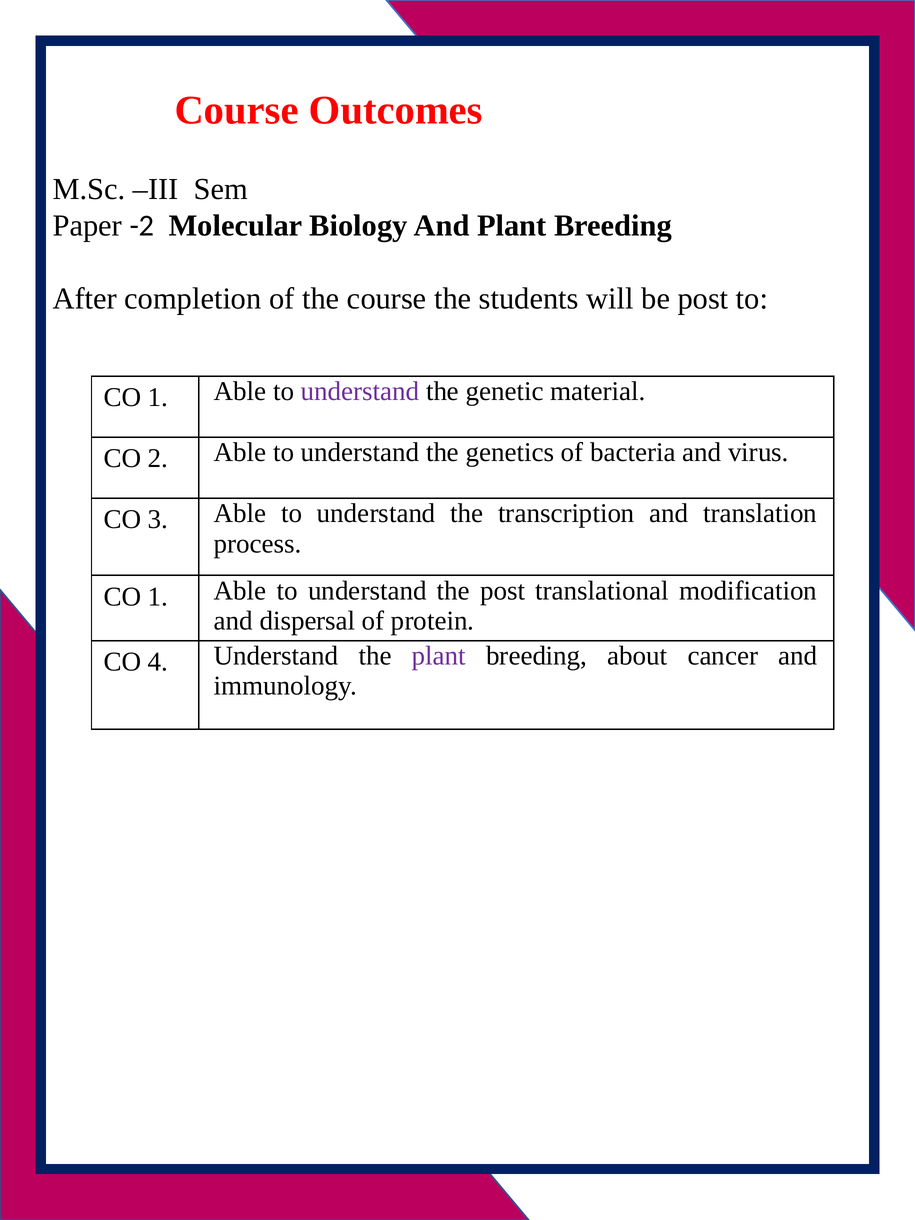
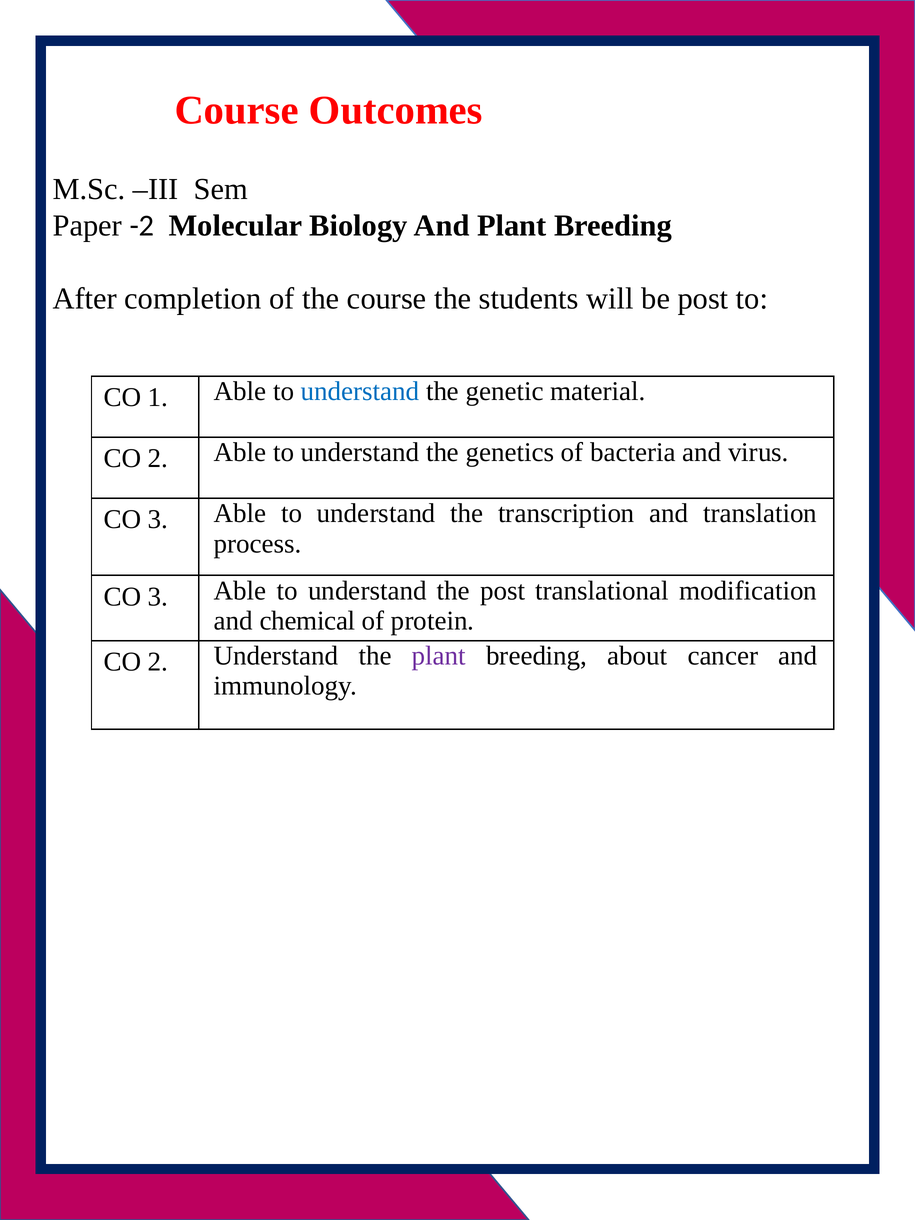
understand at (360, 391) colour: purple -> blue
1 at (158, 597): 1 -> 3
dispersal: dispersal -> chemical
4 at (158, 662): 4 -> 2
